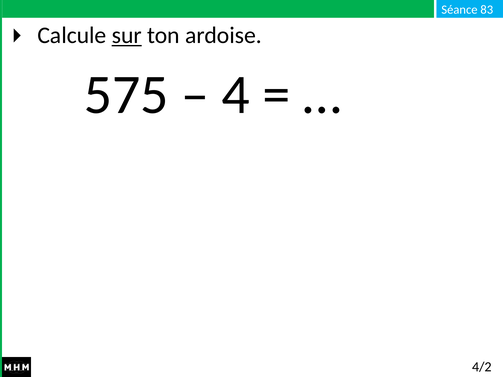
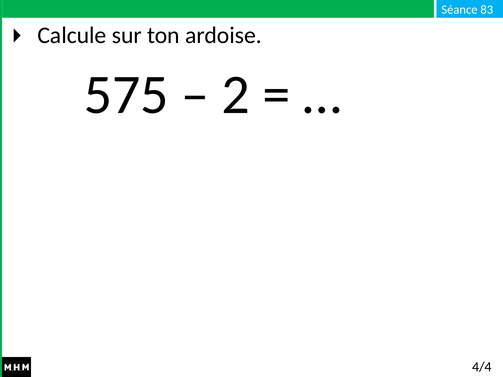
sur underline: present -> none
4: 4 -> 2
4/2: 4/2 -> 4/4
